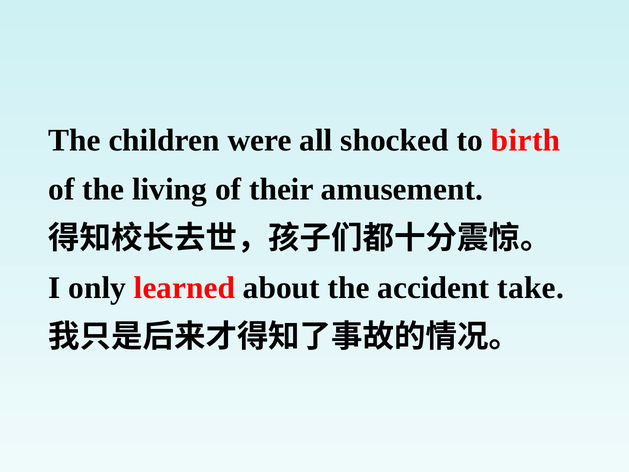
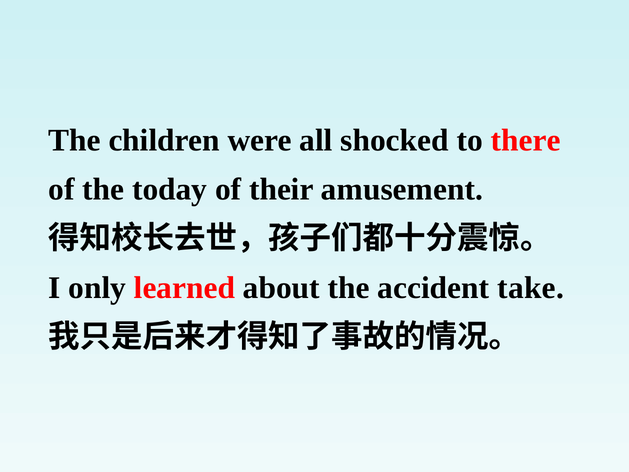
birth: birth -> there
living: living -> today
